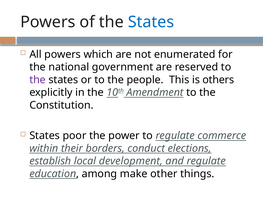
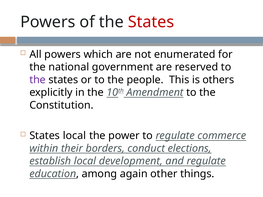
States at (151, 22) colour: blue -> red
States poor: poor -> local
make: make -> again
